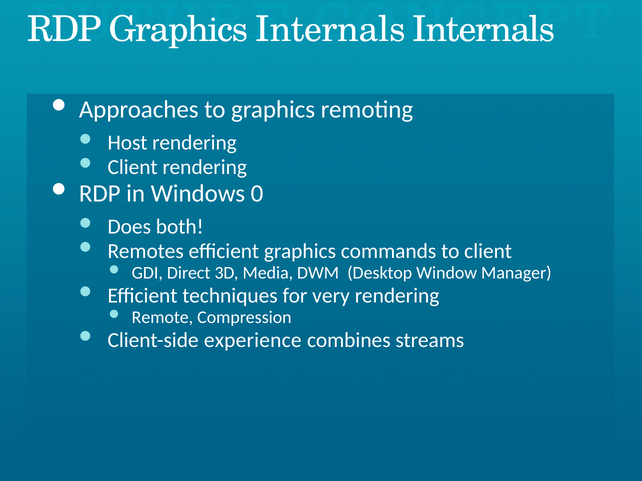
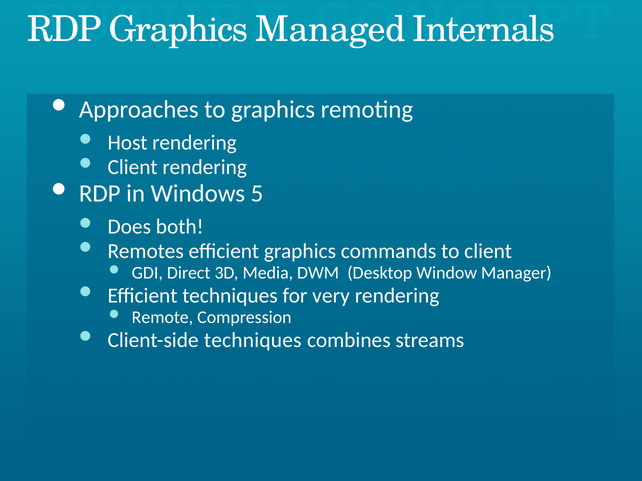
Graphics Internals: Internals -> Managed
0: 0 -> 5
Client-side experience: experience -> techniques
